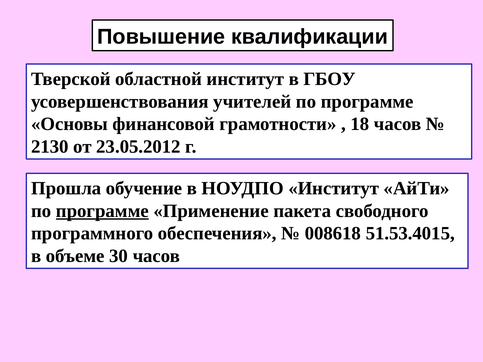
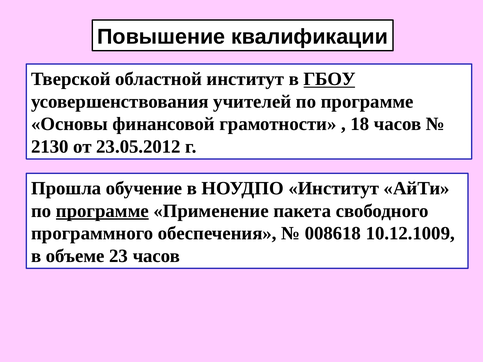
ГБОУ underline: none -> present
51.53.4015: 51.53.4015 -> 10.12.1009
30: 30 -> 23
